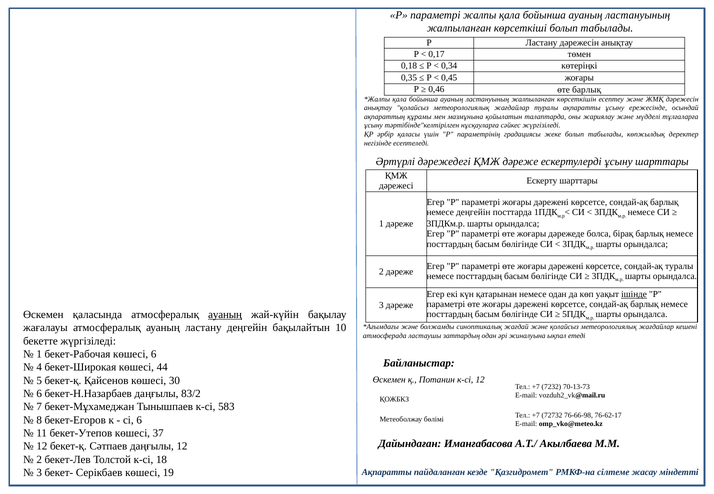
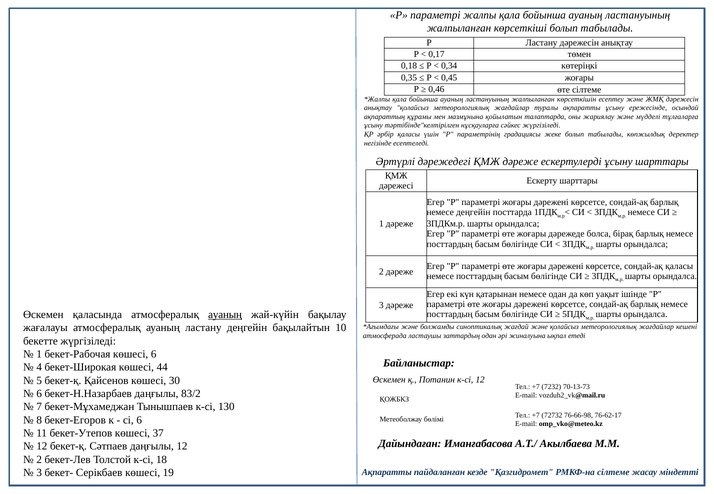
өте барлық: барлық -> сілтеме
сондай-ақ туралы: туралы -> қаласы
ішінде underline: present -> none
583: 583 -> 130
